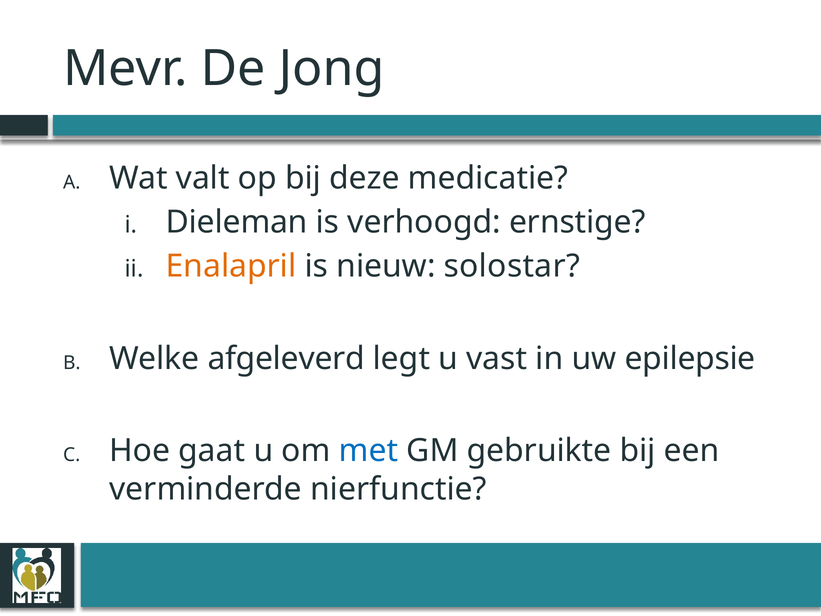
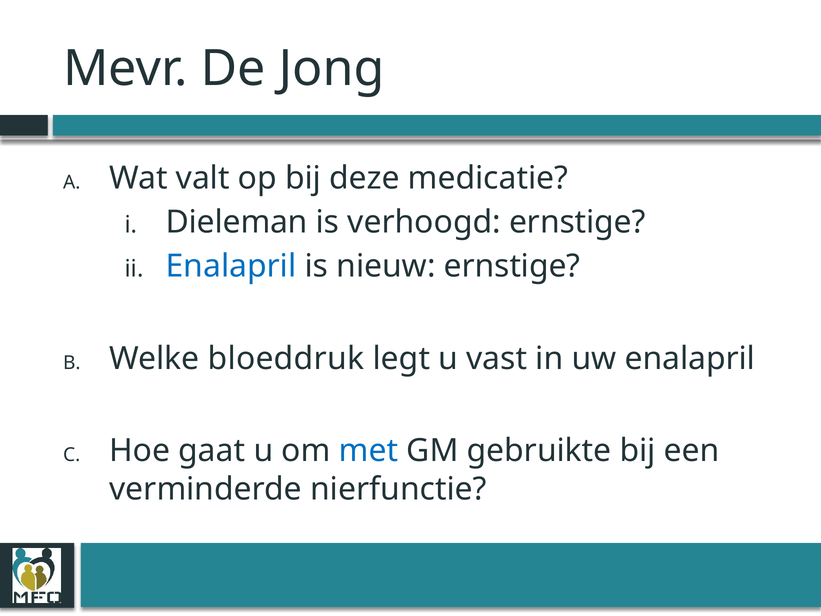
Enalapril at (231, 266) colour: orange -> blue
nieuw solostar: solostar -> ernstige
afgeleverd: afgeleverd -> bloeddruk
uw epilepsie: epilepsie -> enalapril
